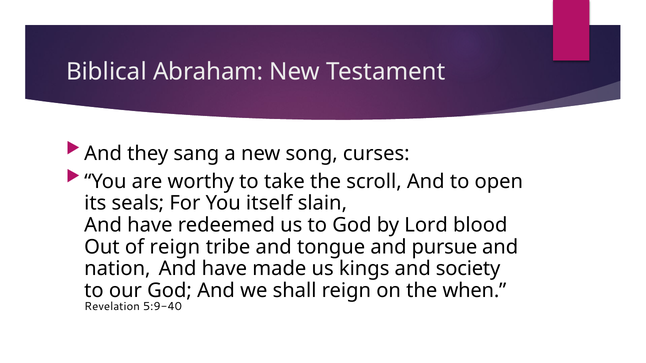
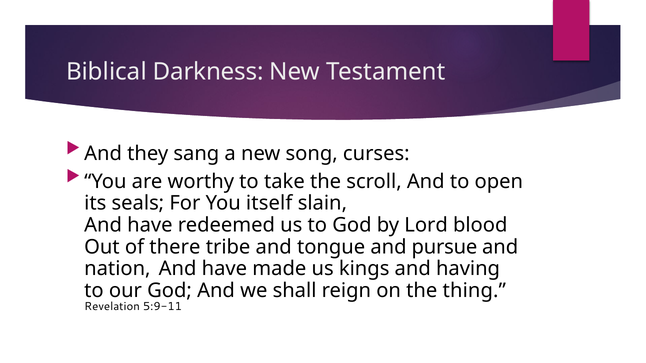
Abraham: Abraham -> Darkness
of reign: reign -> there
society: society -> having
when: when -> thing
5:9-40: 5:9-40 -> 5:9-11
